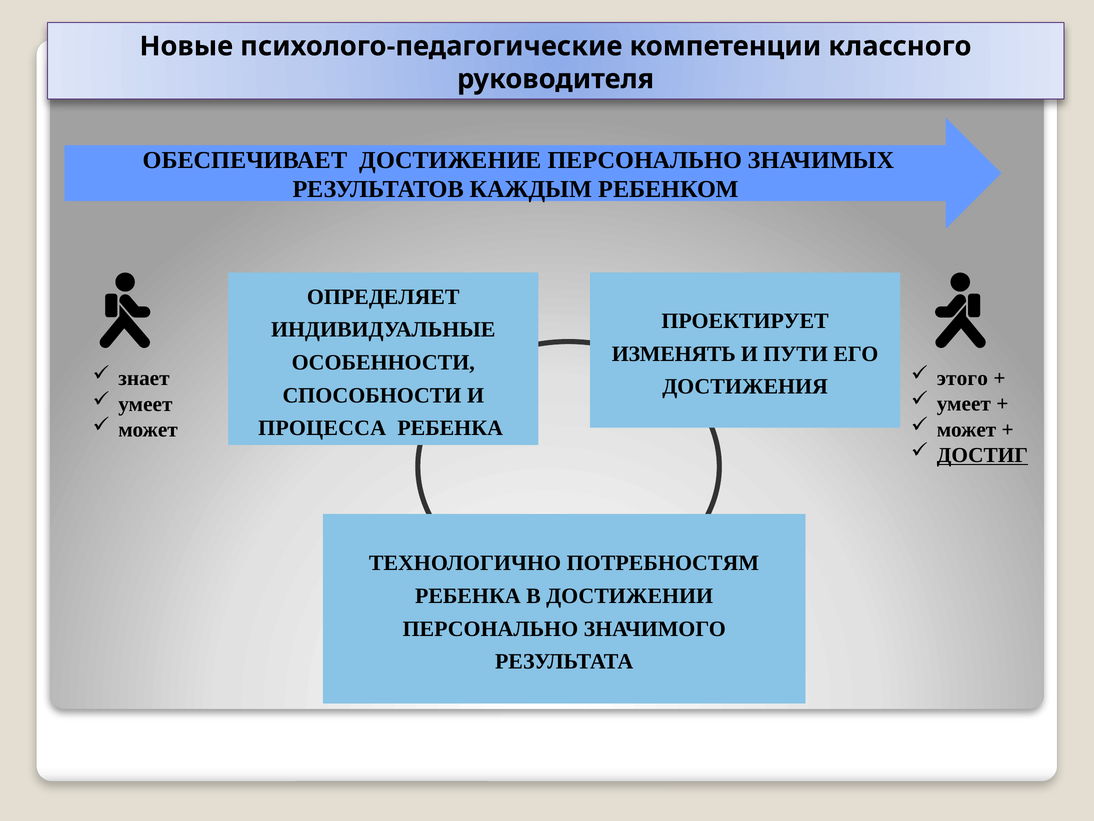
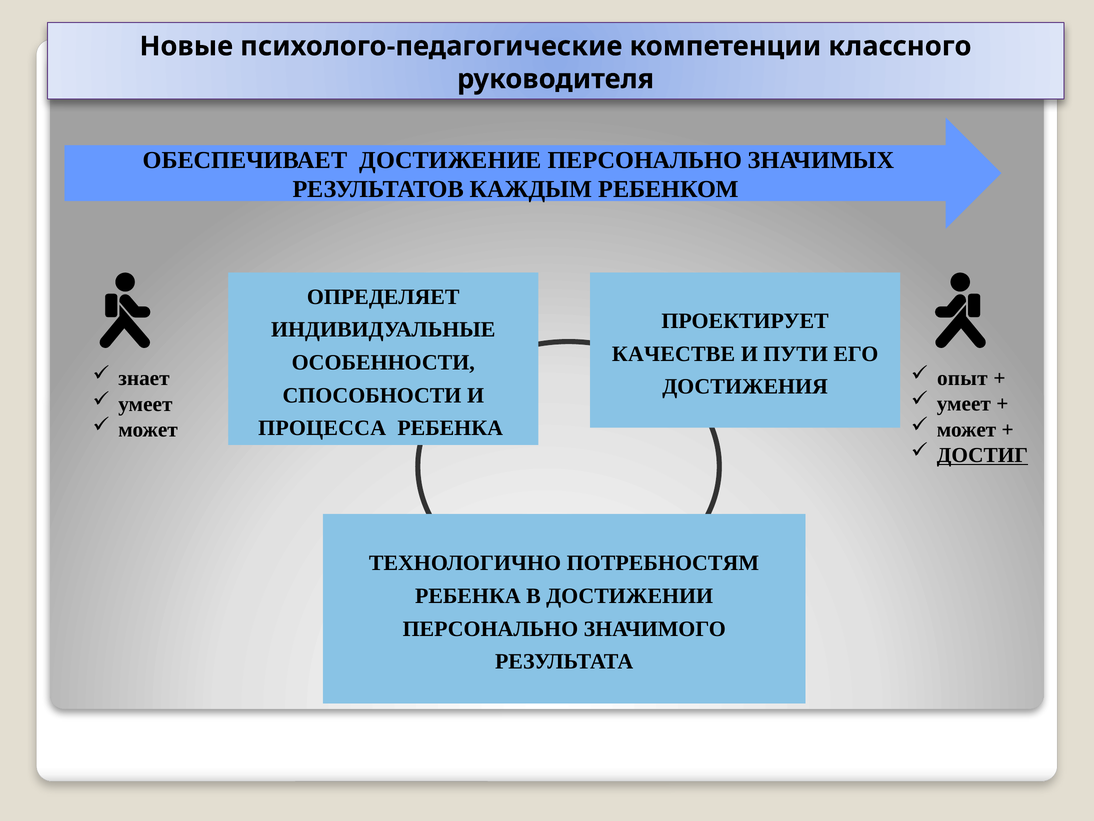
ИЗМЕНЯТЬ: ИЗМЕНЯТЬ -> КАЧЕСТВЕ
этого: этого -> опыт
